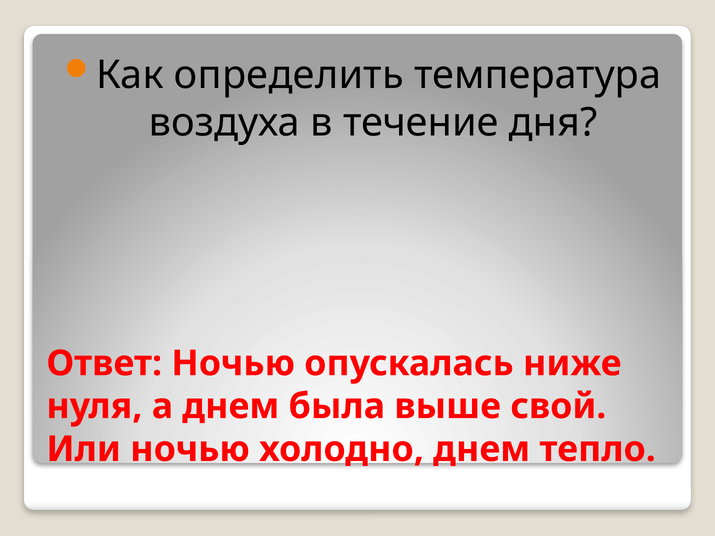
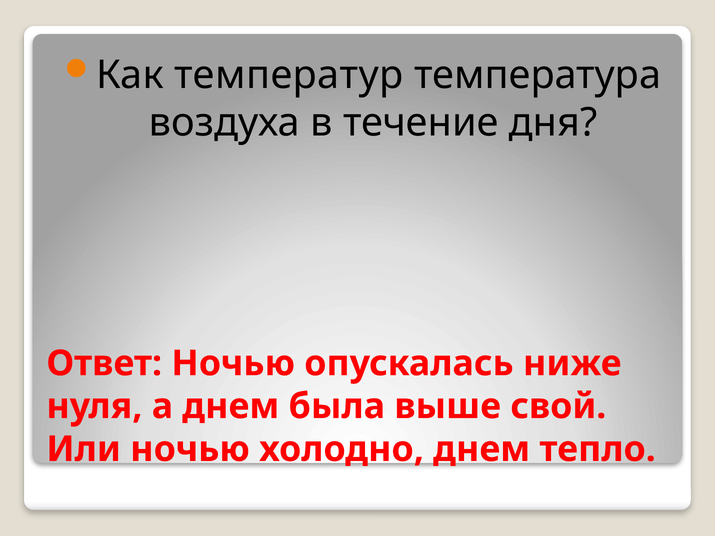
определить: определить -> температур
